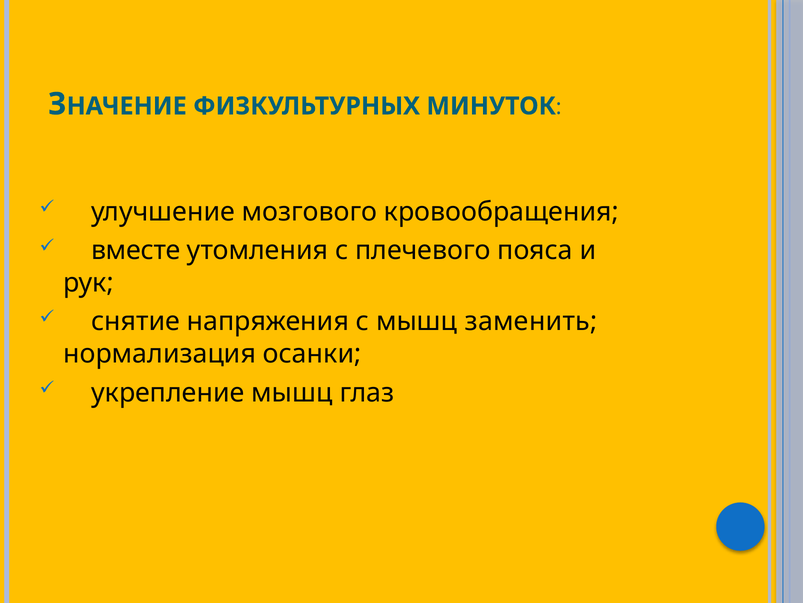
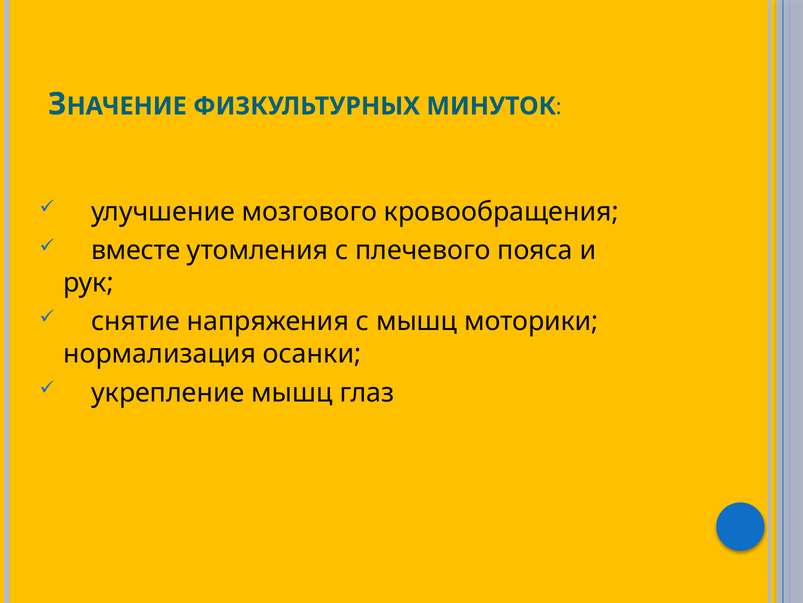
заменить: заменить -> моторики
